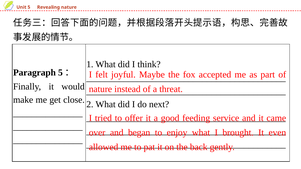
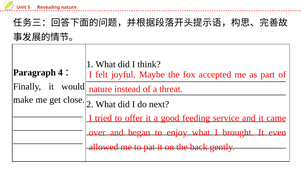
Paragraph 5: 5 -> 4
